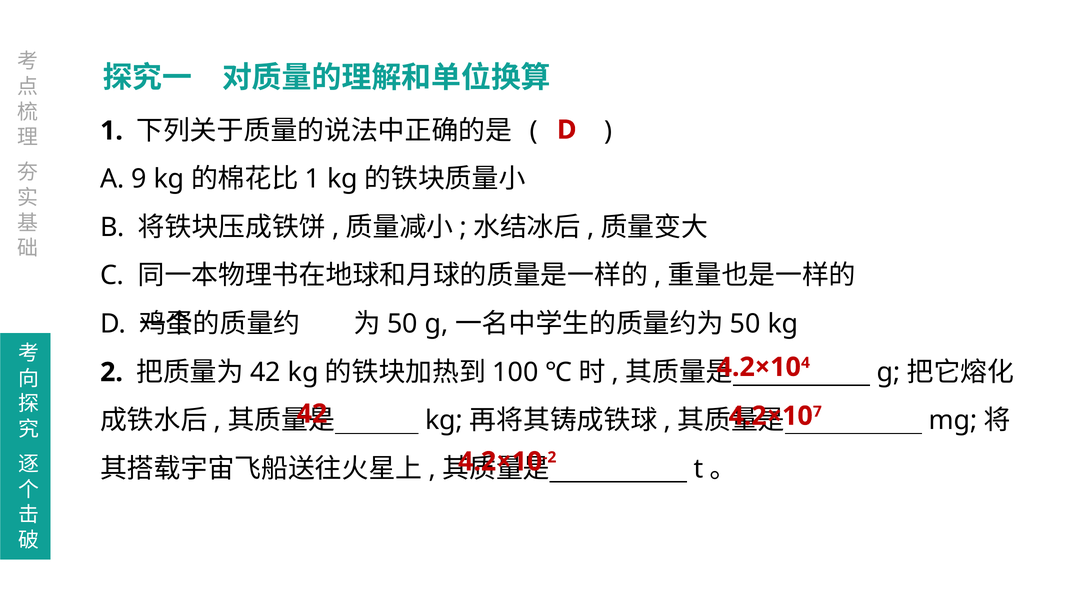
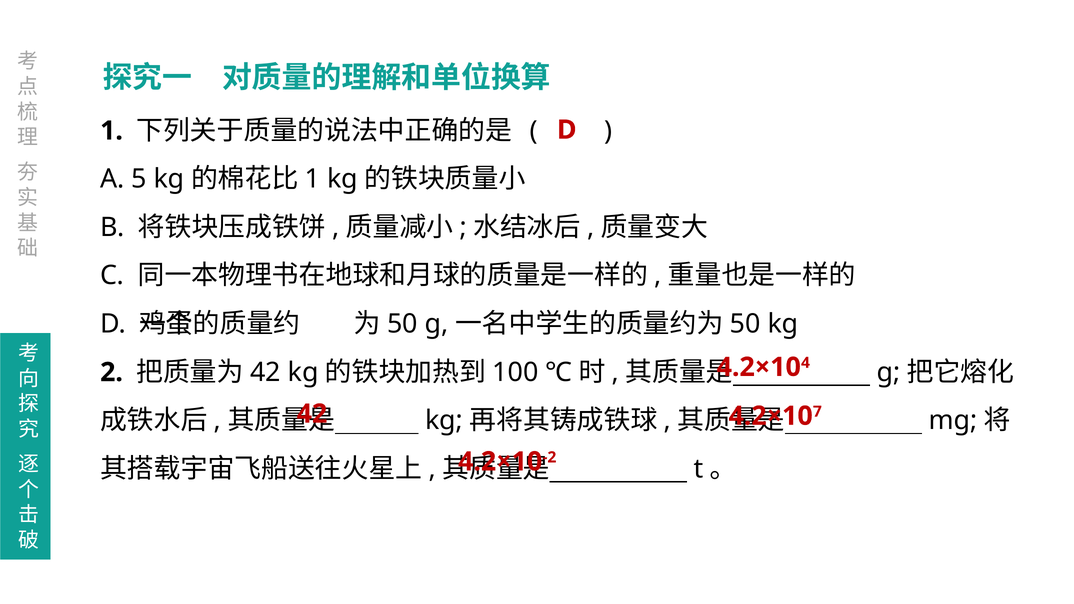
9: 9 -> 5
